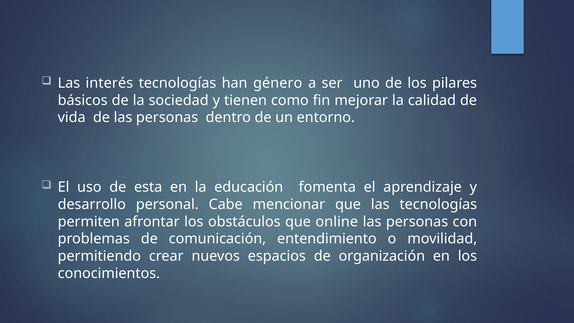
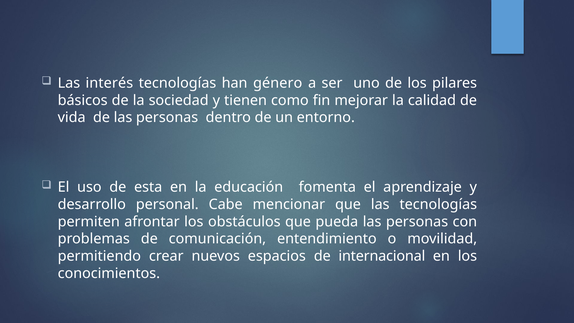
online: online -> pueda
organización: organización -> internacional
